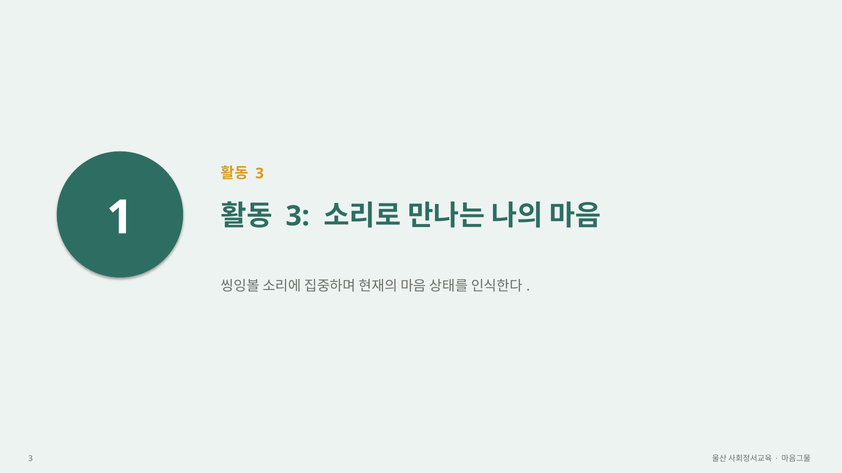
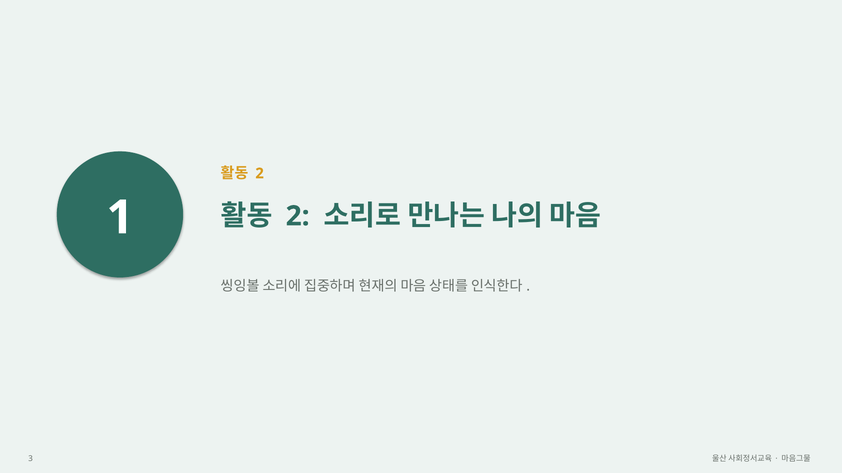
3 at (260, 174): 3 -> 2
3 at (298, 216): 3 -> 2
